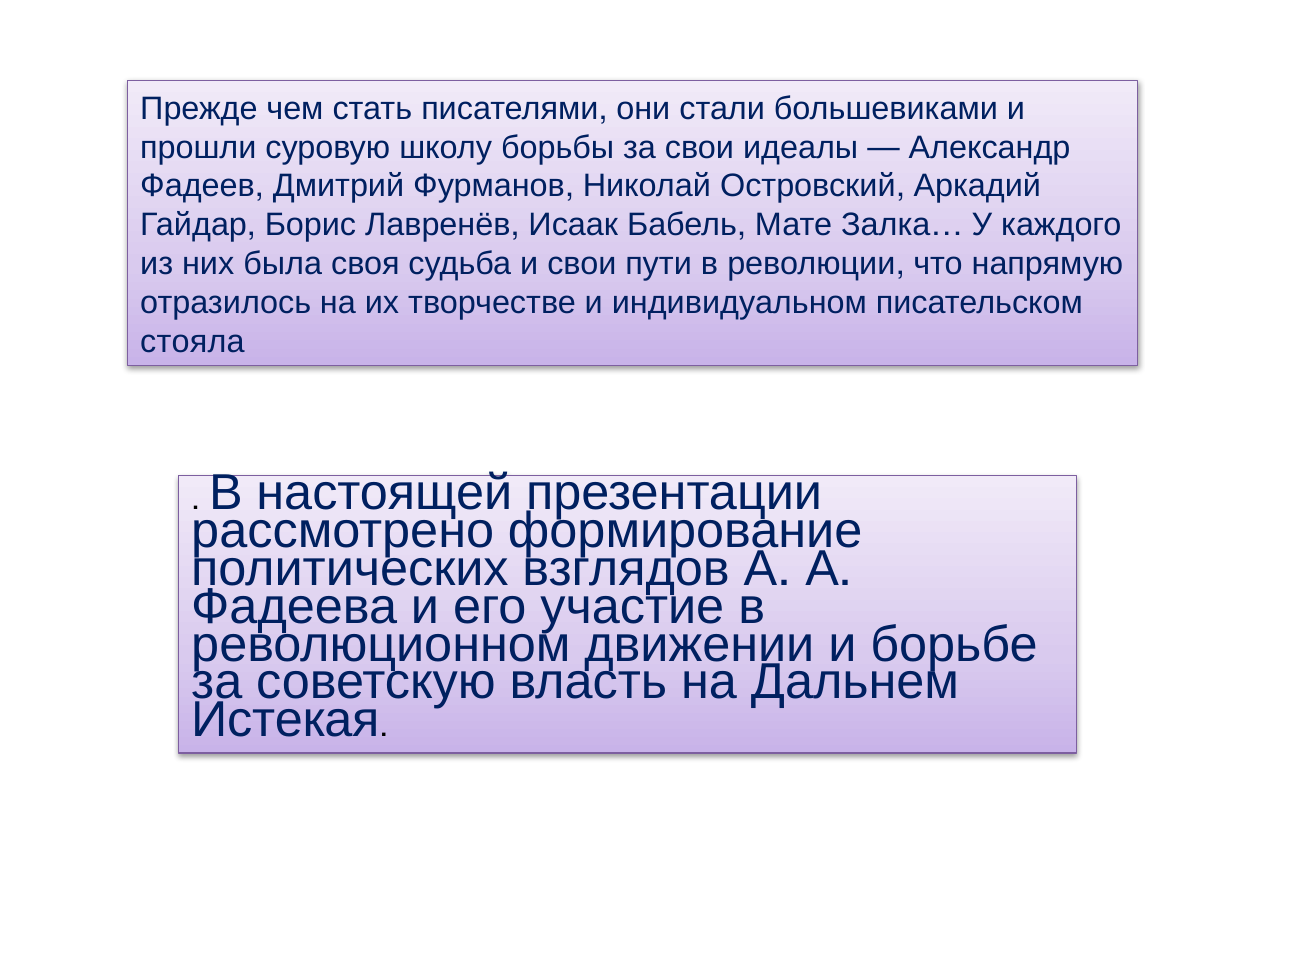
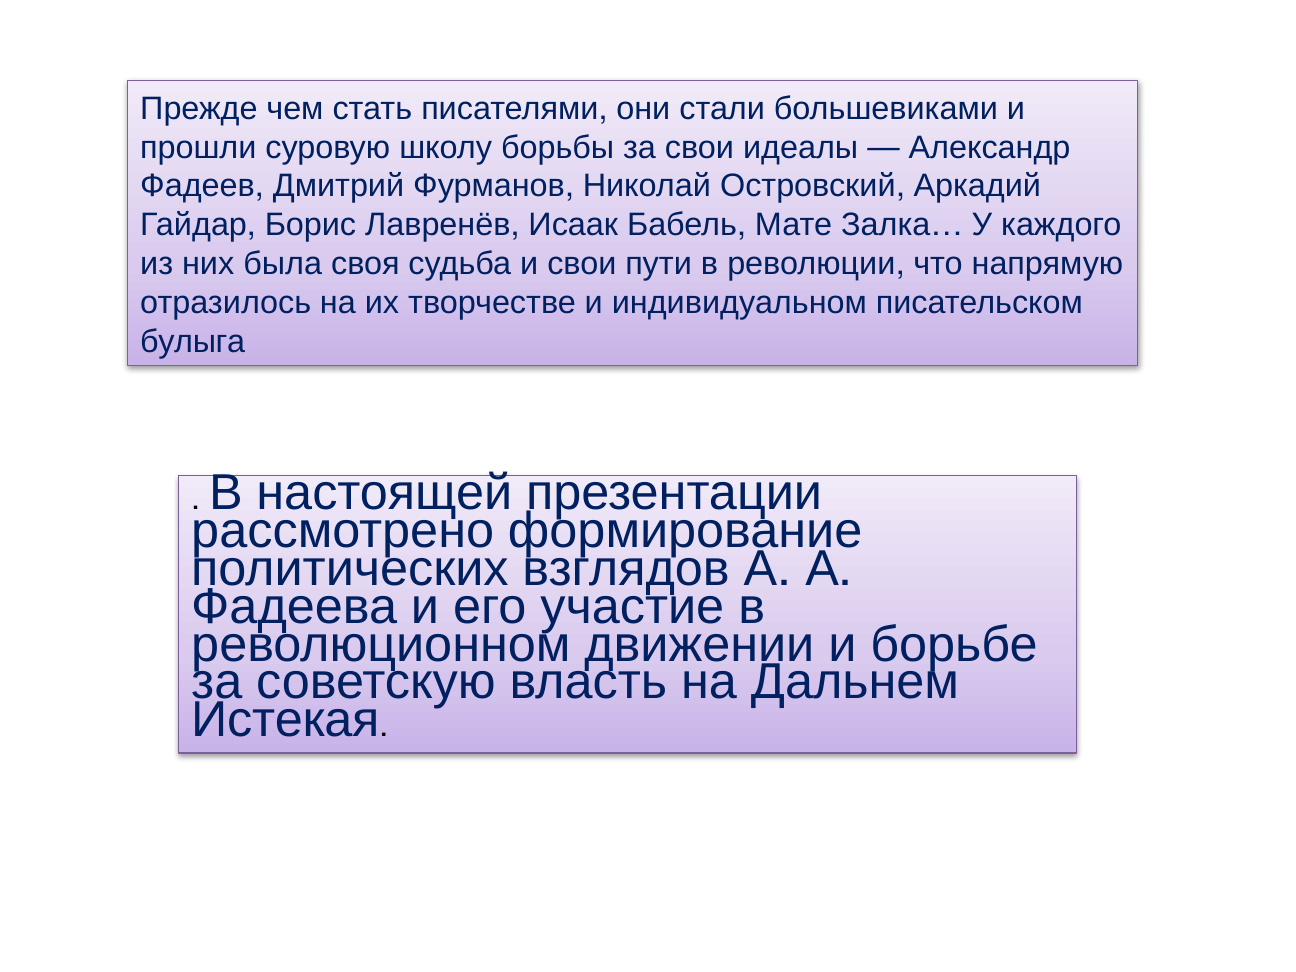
стояла: стояла -> булыга
